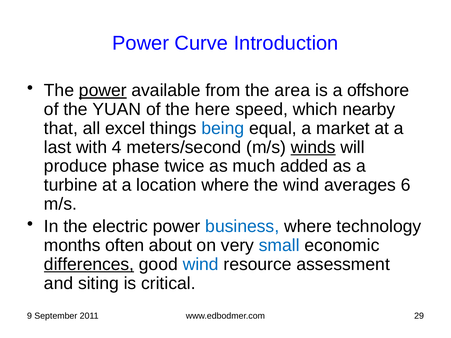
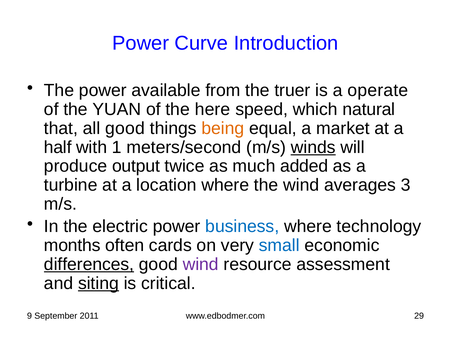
power at (103, 91) underline: present -> none
area: area -> truer
offshore: offshore -> operate
nearby: nearby -> natural
all excel: excel -> good
being colour: blue -> orange
last: last -> half
4: 4 -> 1
phase: phase -> output
6: 6 -> 3
about: about -> cards
wind at (201, 265) colour: blue -> purple
siting underline: none -> present
